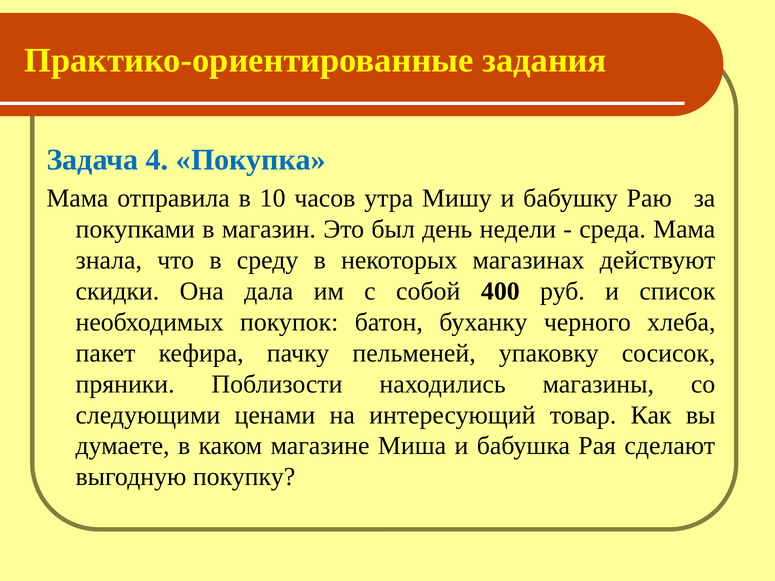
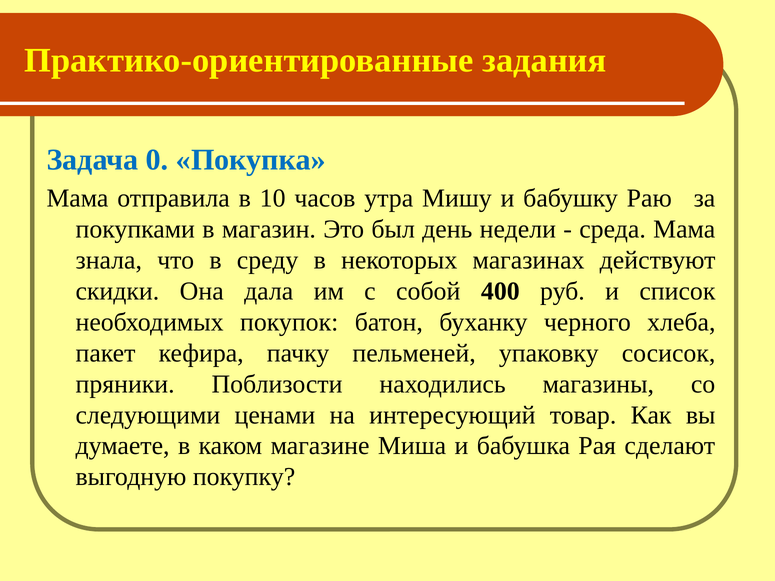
4: 4 -> 0
